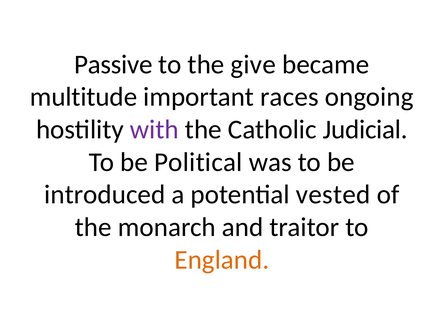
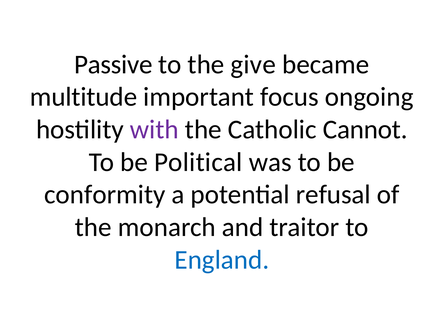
races: races -> focus
Judicial: Judicial -> Cannot
introduced: introduced -> conformity
vested: vested -> refusal
England colour: orange -> blue
